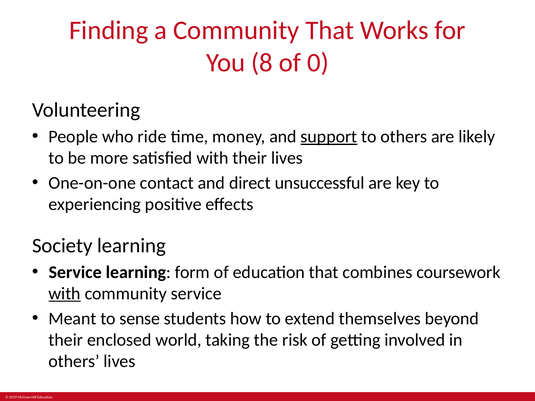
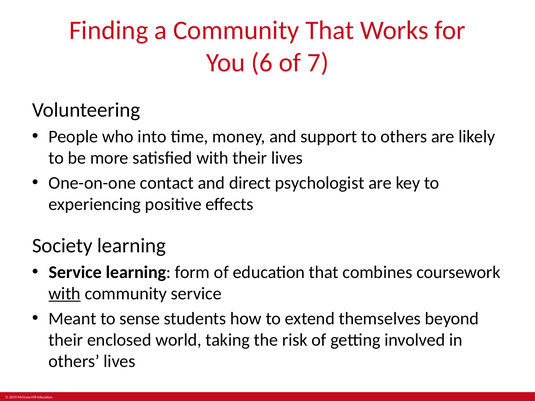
8: 8 -> 6
0: 0 -> 7
ride: ride -> into
support underline: present -> none
unsuccessful: unsuccessful -> psychologist
